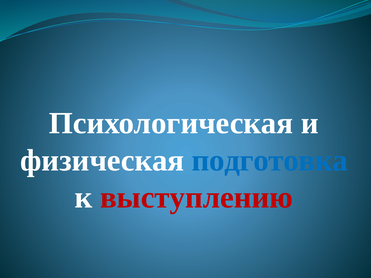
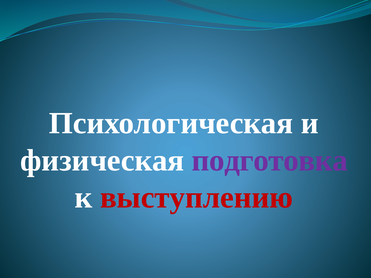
подготовка colour: blue -> purple
